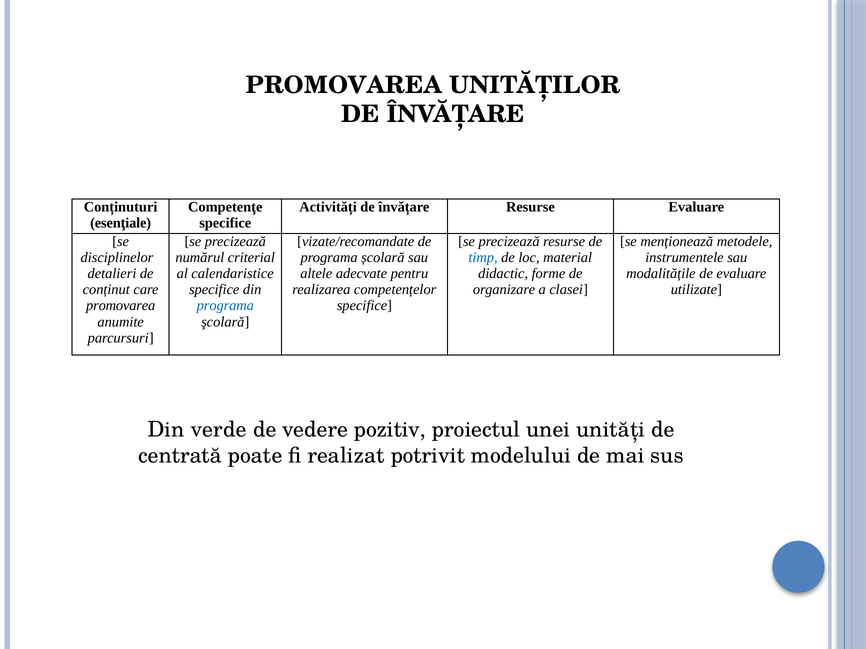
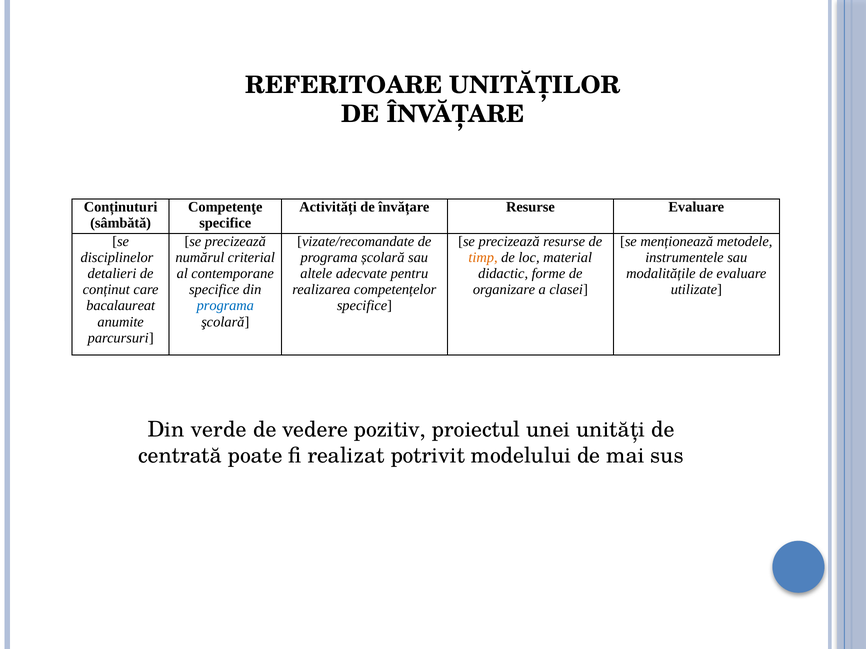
PROMOVAREA at (344, 85): PROMOVAREA -> REFERITOARE
esenţiale: esenţiale -> sâmbătă
timp colour: blue -> orange
calendaristice: calendaristice -> contemporane
promovarea at (121, 306): promovarea -> bacalaureat
